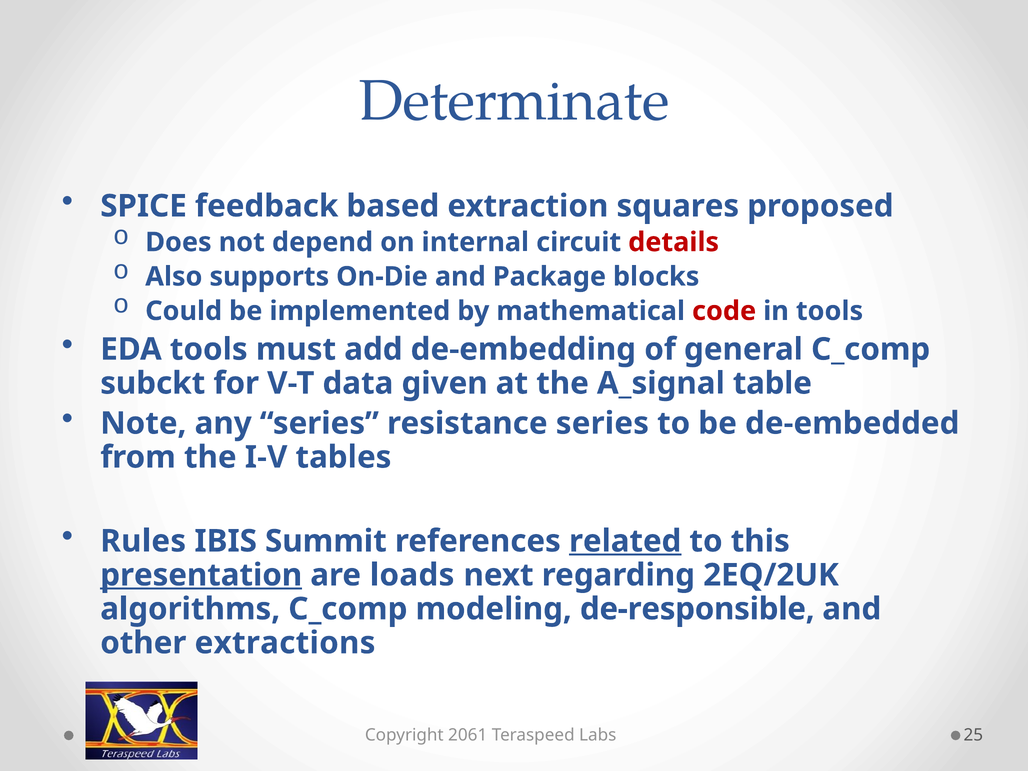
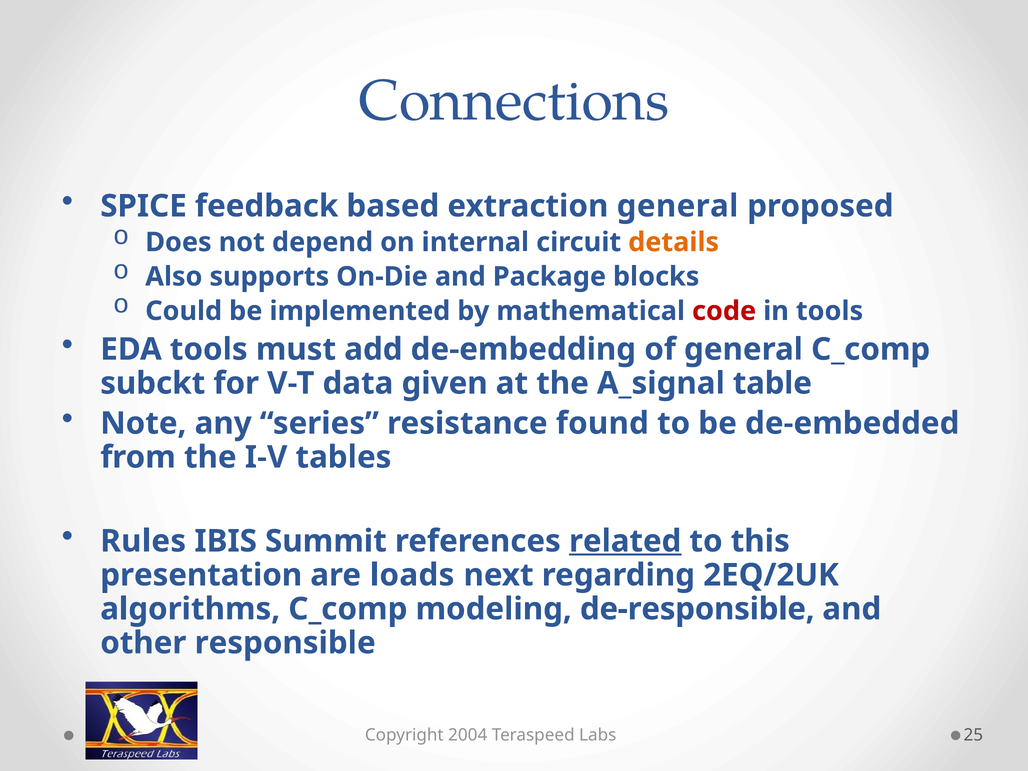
Determinate: Determinate -> Connections
extraction squares: squares -> general
details colour: red -> orange
resistance series: series -> found
presentation underline: present -> none
extractions: extractions -> responsible
2061: 2061 -> 2004
